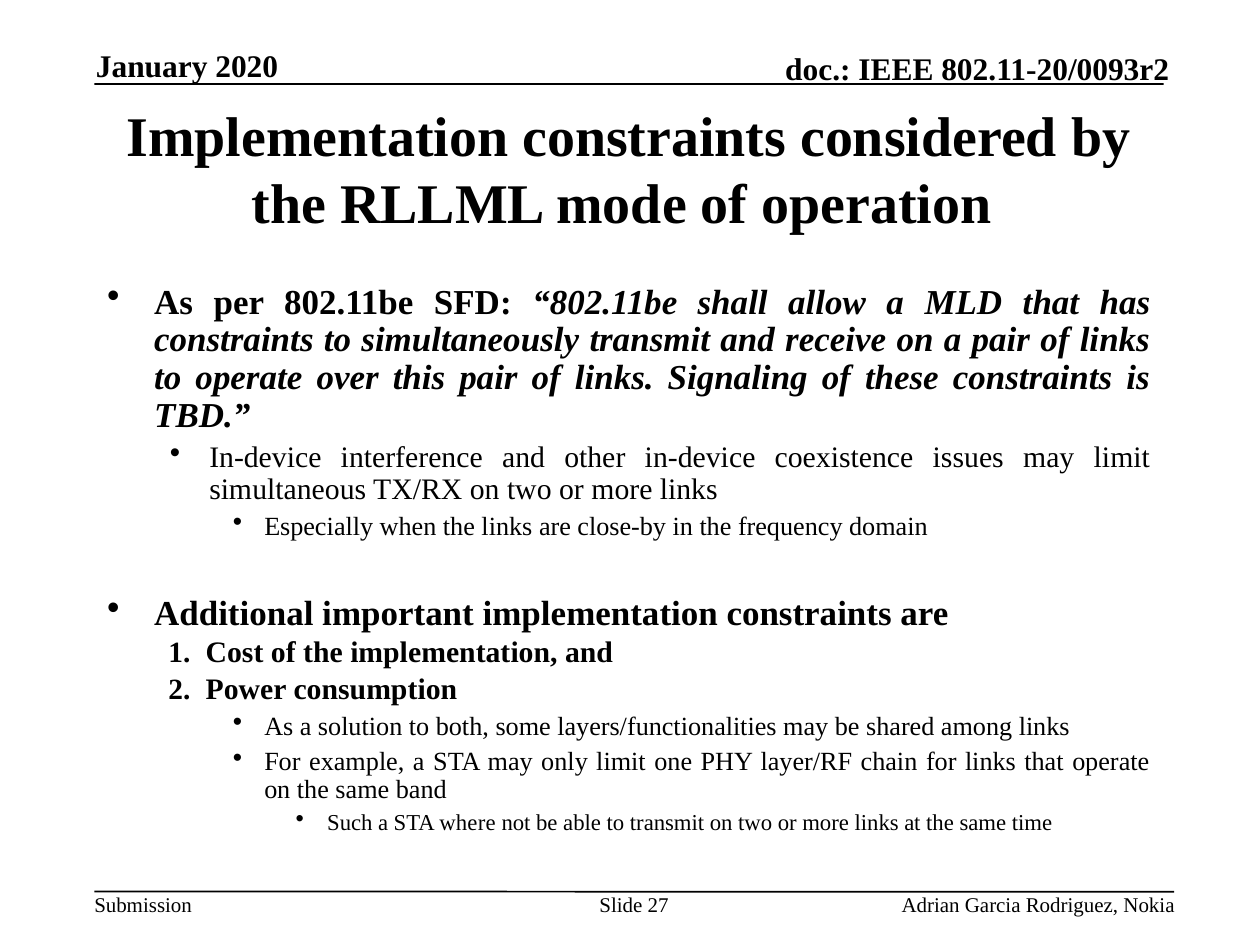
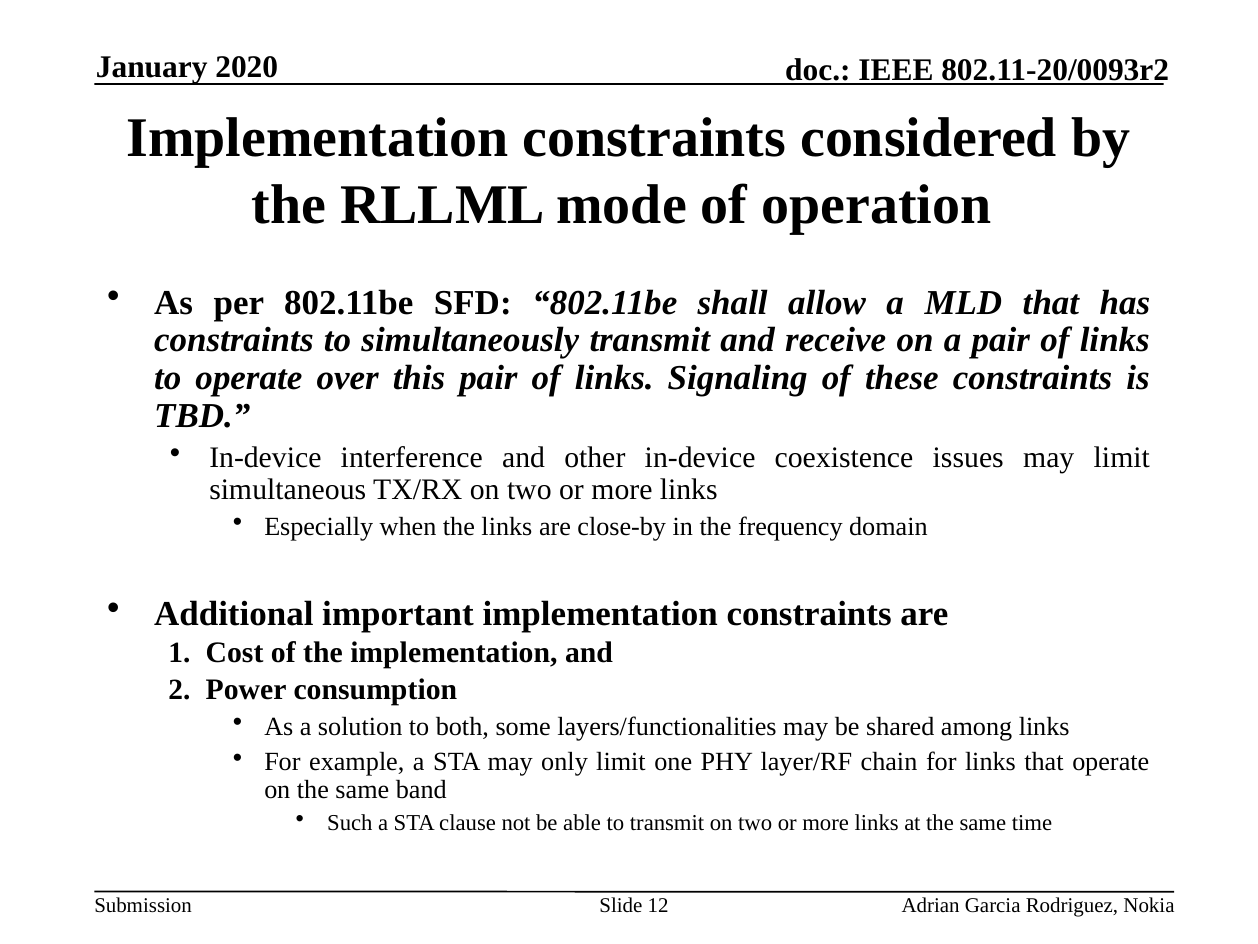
where: where -> clause
27: 27 -> 12
